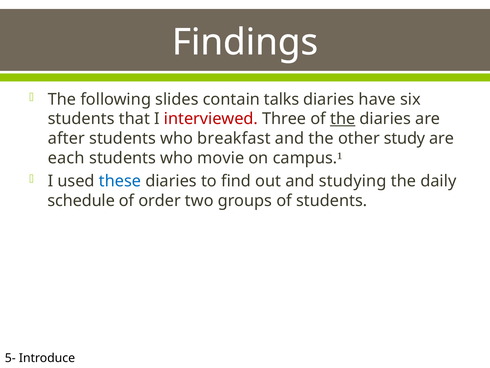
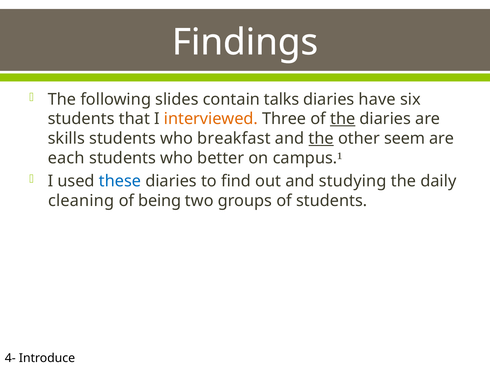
interviewed colour: red -> orange
after: after -> skills
the at (321, 138) underline: none -> present
study: study -> seem
movie: movie -> better
schedule: schedule -> cleaning
order: order -> being
5-: 5- -> 4-
